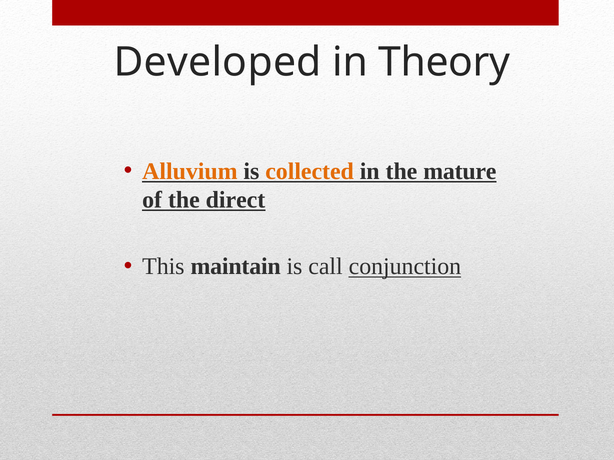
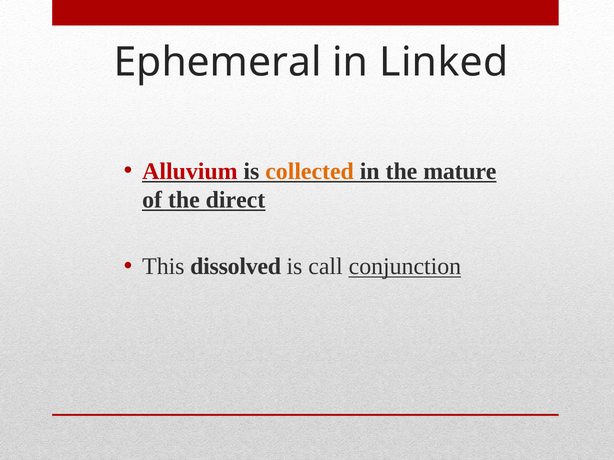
Developed: Developed -> Ephemeral
Theory: Theory -> Linked
Alluvium colour: orange -> red
maintain: maintain -> dissolved
